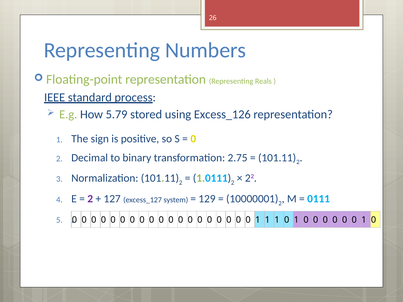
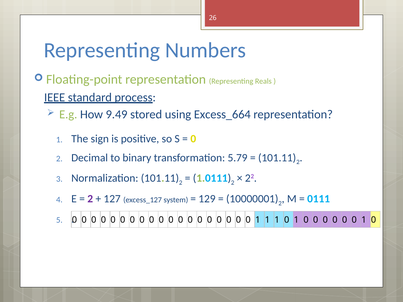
5.79: 5.79 -> 9.49
Excess_126: Excess_126 -> Excess_664
2.75: 2.75 -> 5.79
